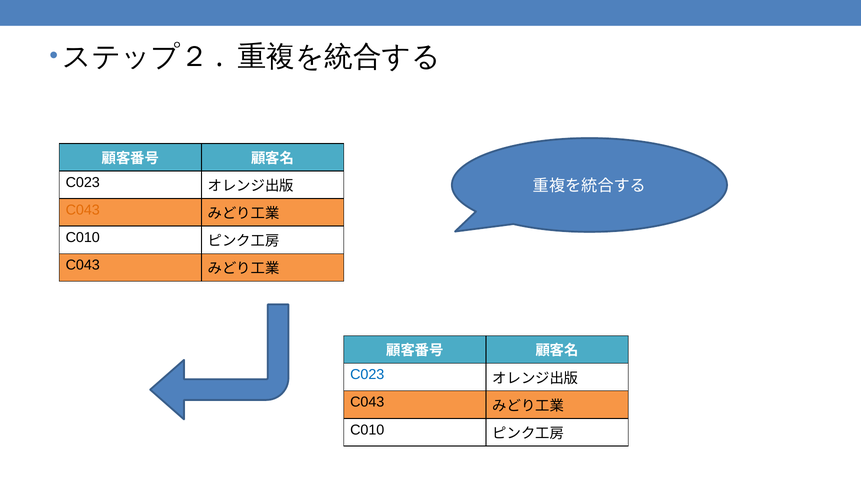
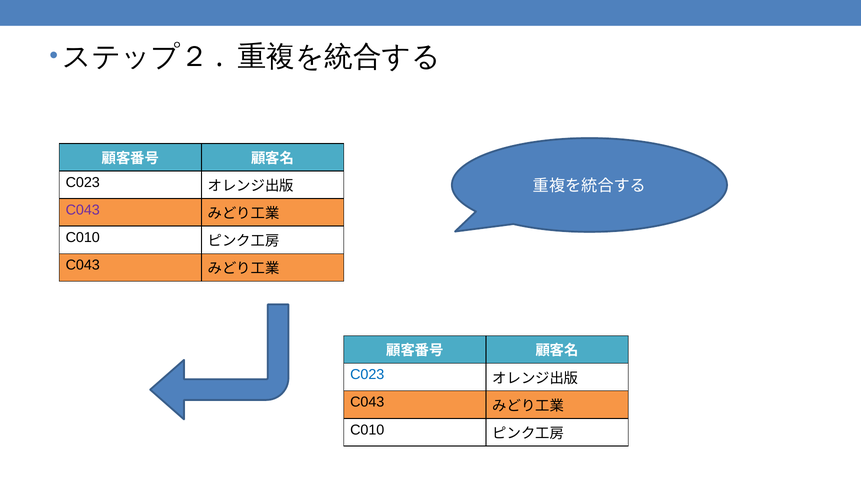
C043 at (83, 210) colour: orange -> purple
